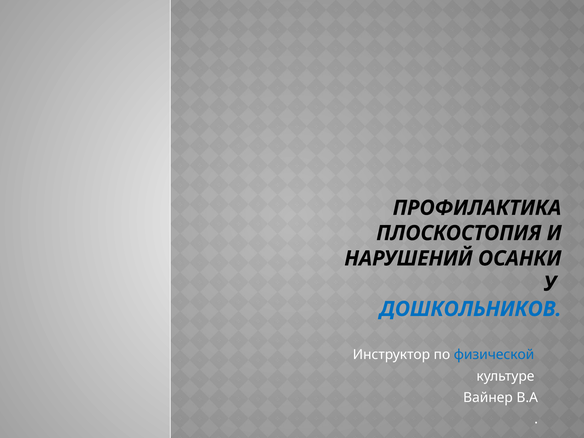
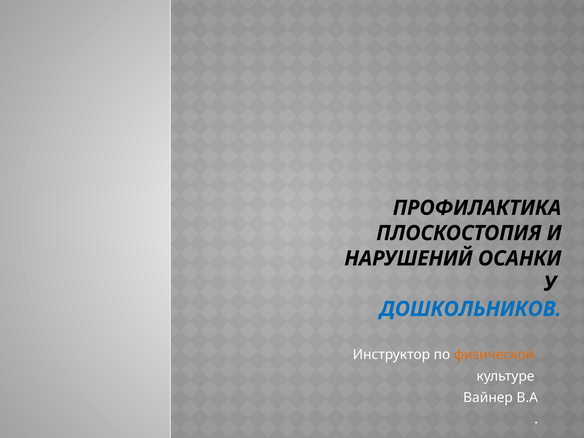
физической colour: blue -> orange
